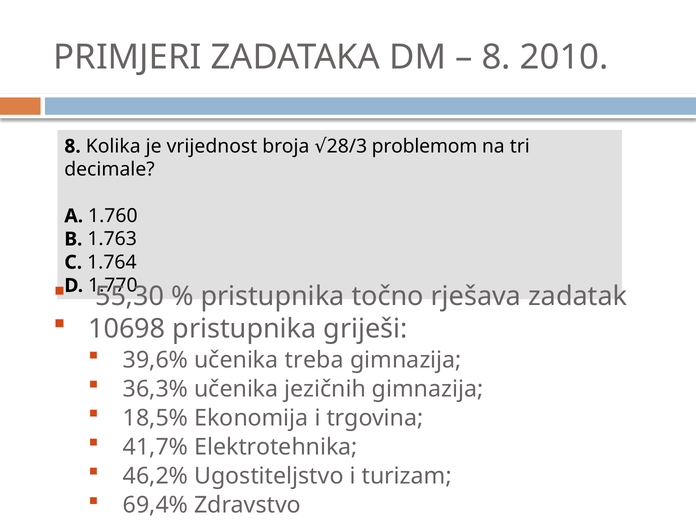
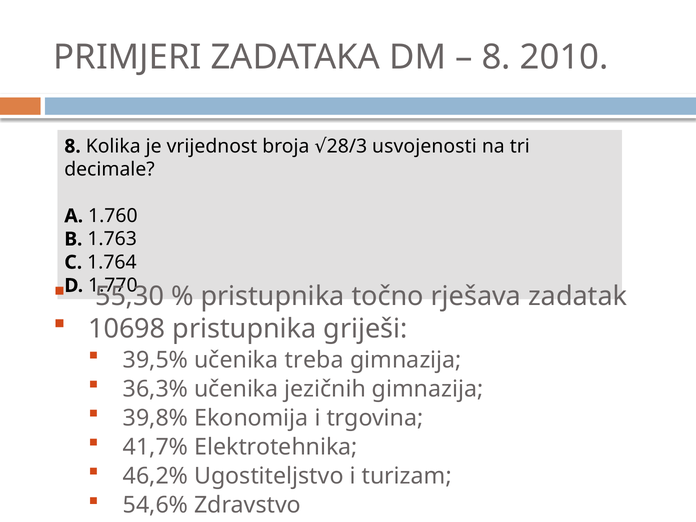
problemom: problemom -> usvojenosti
39,6%: 39,6% -> 39,5%
18,5%: 18,5% -> 39,8%
69,4%: 69,4% -> 54,6%
